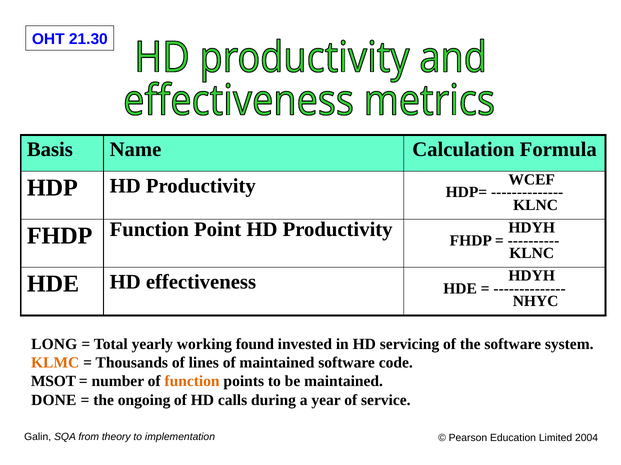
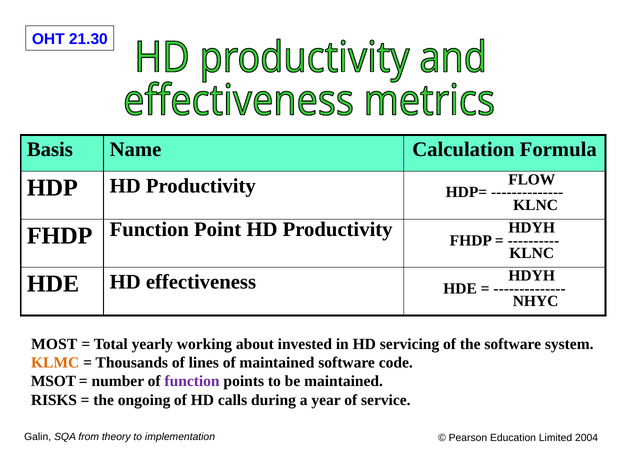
WCEF: WCEF -> FLOW
LONG: LONG -> MOST
found: found -> about
function at (192, 382) colour: orange -> purple
DONE: DONE -> RISKS
